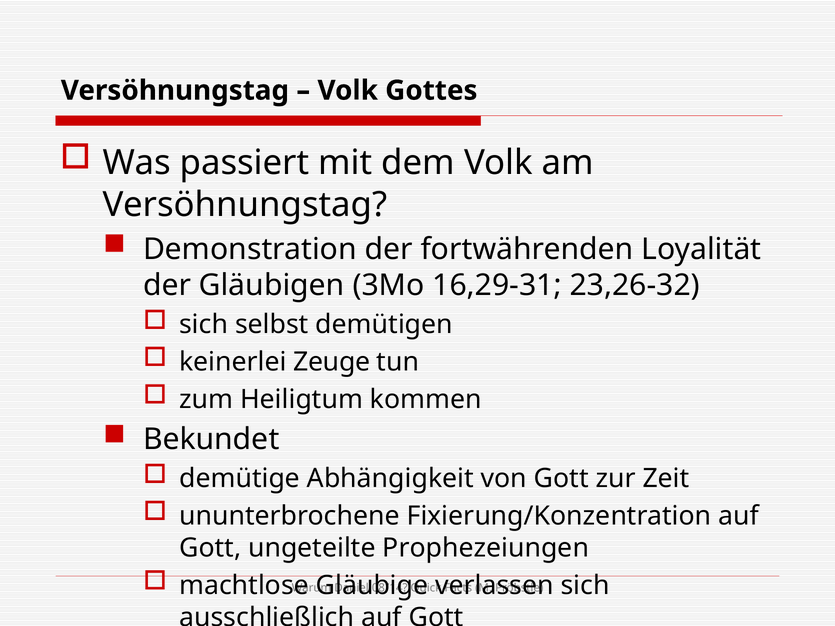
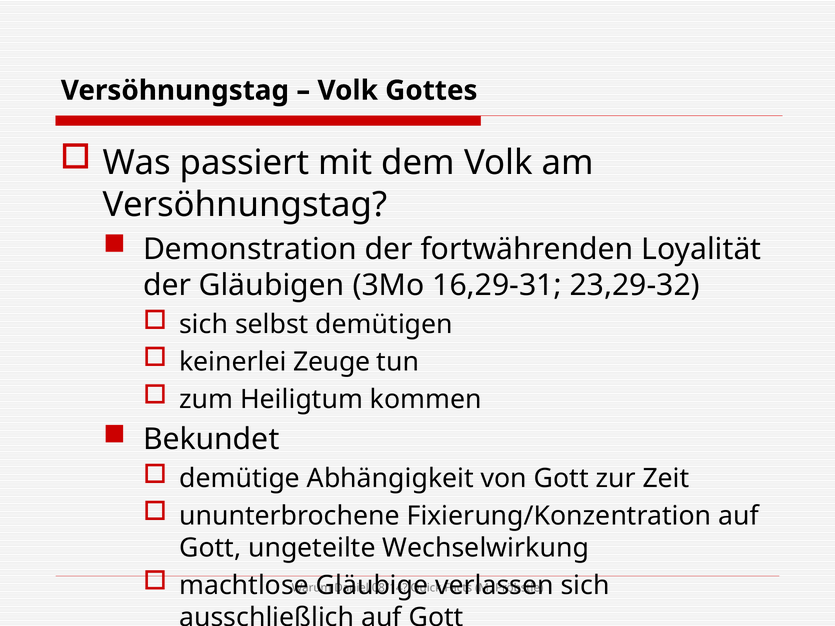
23,26-32: 23,26-32 -> 23,29-32
Prophezeiungen: Prophezeiungen -> Wechselwirkung
